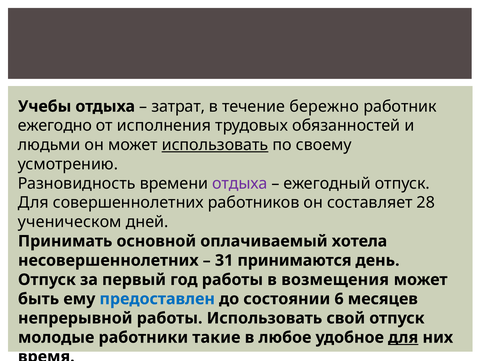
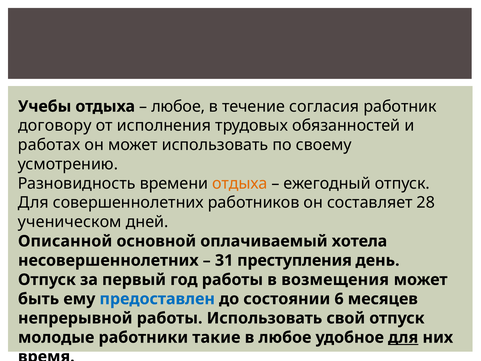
затрат at (178, 106): затрат -> любое
бережно: бережно -> согласия
ежегодно: ежегодно -> договору
людьми: людьми -> работах
использовать at (215, 145) underline: present -> none
отдыха at (240, 183) colour: purple -> orange
Принимать: Принимать -> Описанной
принимаются: принимаются -> преступления
